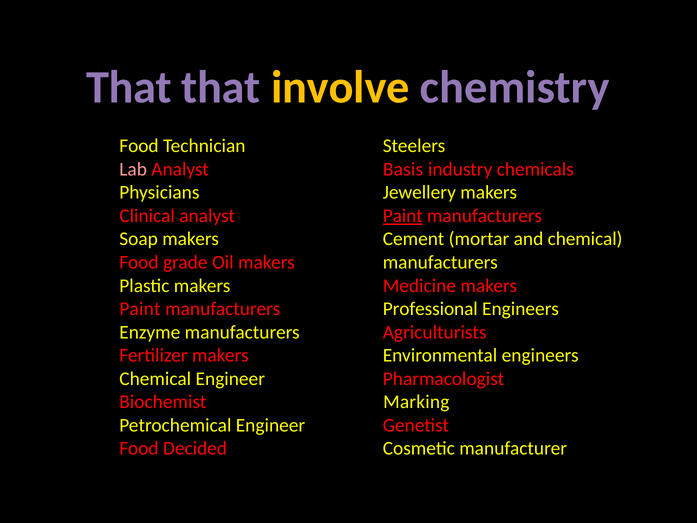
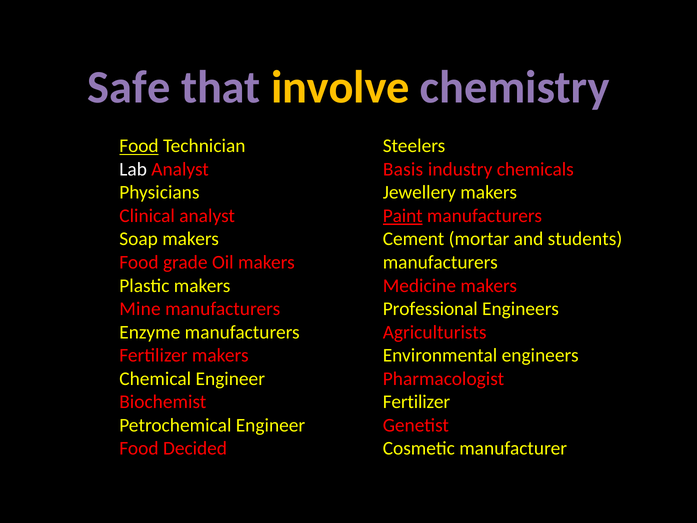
That at (129, 87): That -> Safe
Food at (139, 146) underline: none -> present
Lab colour: pink -> white
and chemical: chemical -> students
Paint at (140, 309): Paint -> Mine
Marking at (416, 402): Marking -> Fertilizer
